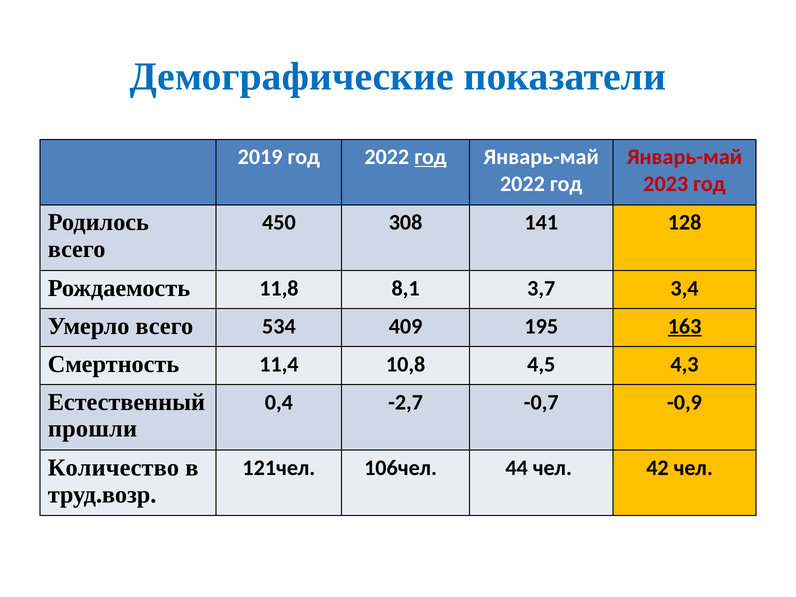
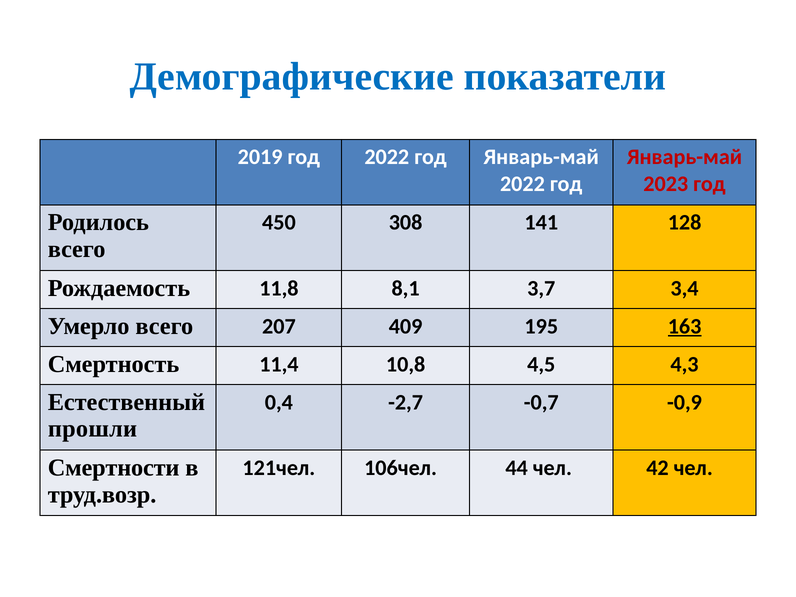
год at (430, 157) underline: present -> none
534: 534 -> 207
Количество: Количество -> Смертности
